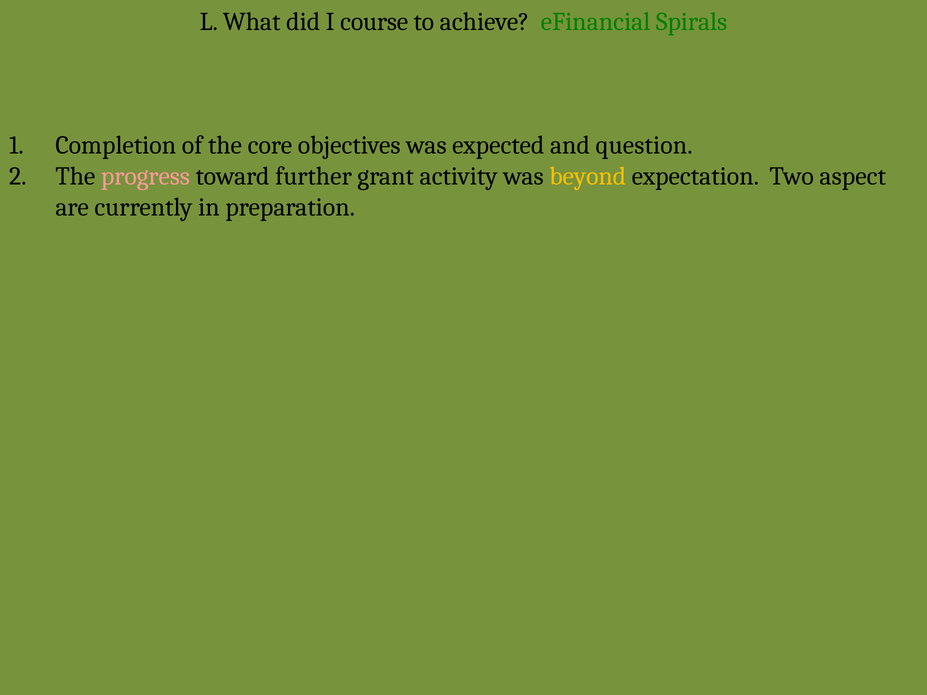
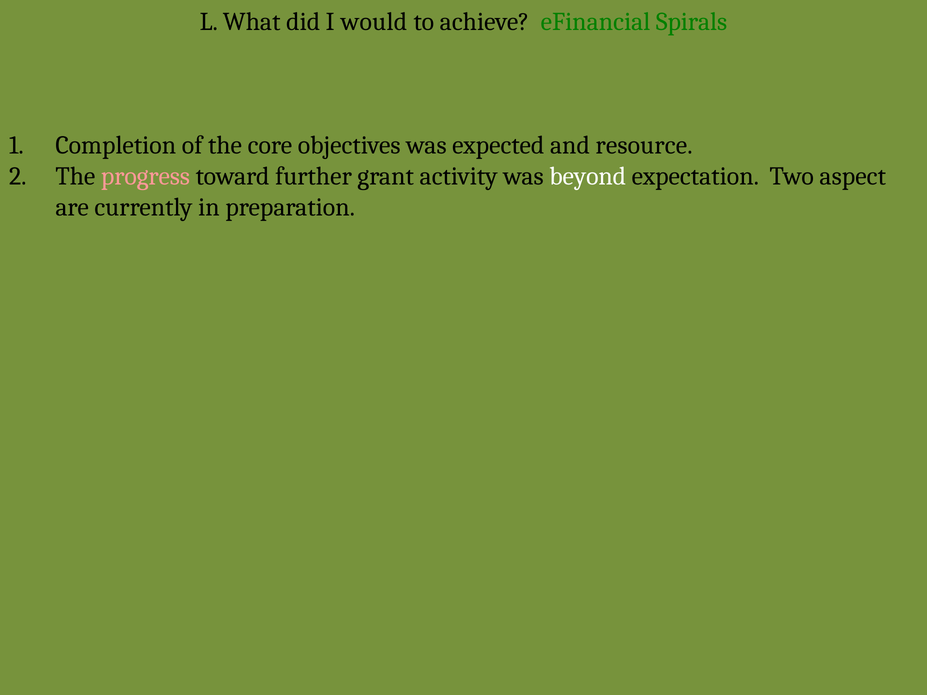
course: course -> would
question: question -> resource
beyond colour: yellow -> white
